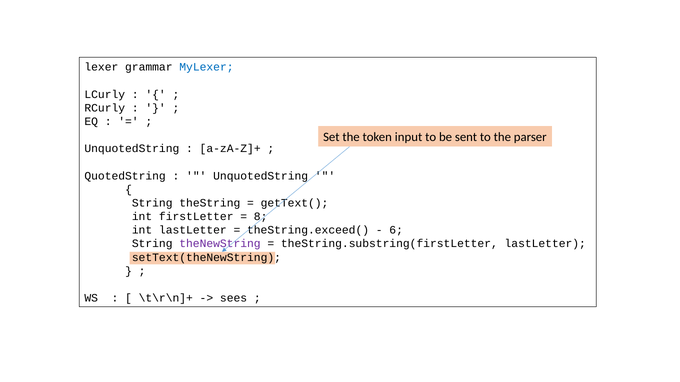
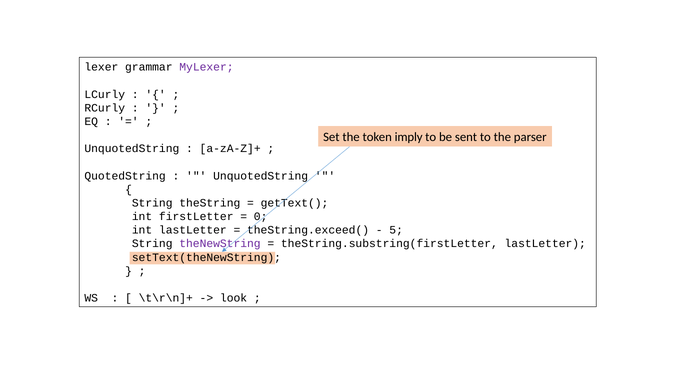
MyLexer colour: blue -> purple
input: input -> imply
8: 8 -> 0
6: 6 -> 5
sees: sees -> look
